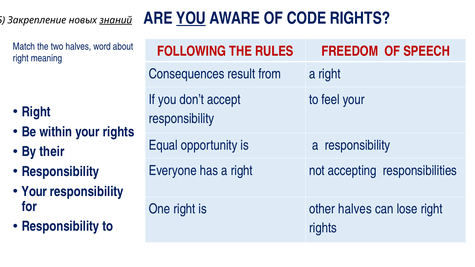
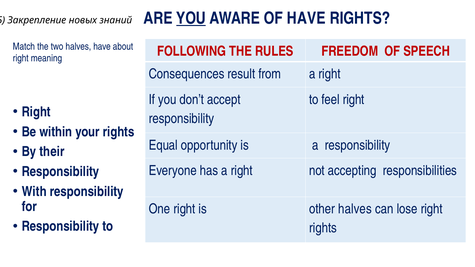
OF CODE: CODE -> HAVE
знаний underline: present -> none
halves word: word -> have
feel your: your -> right
Your at (34, 192): Your -> With
